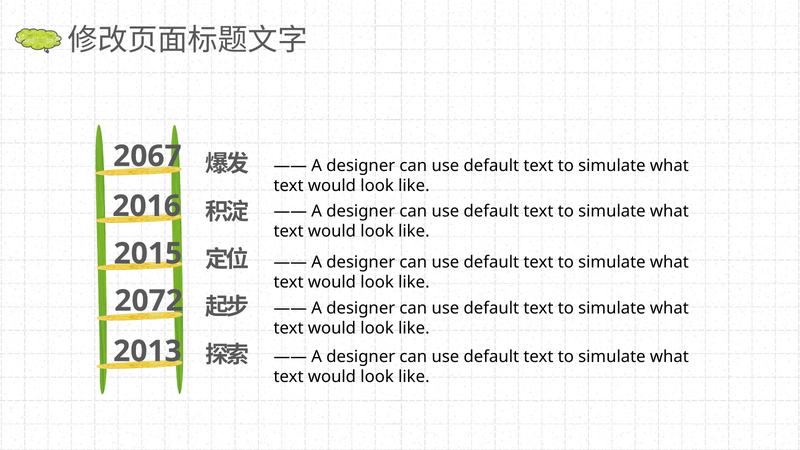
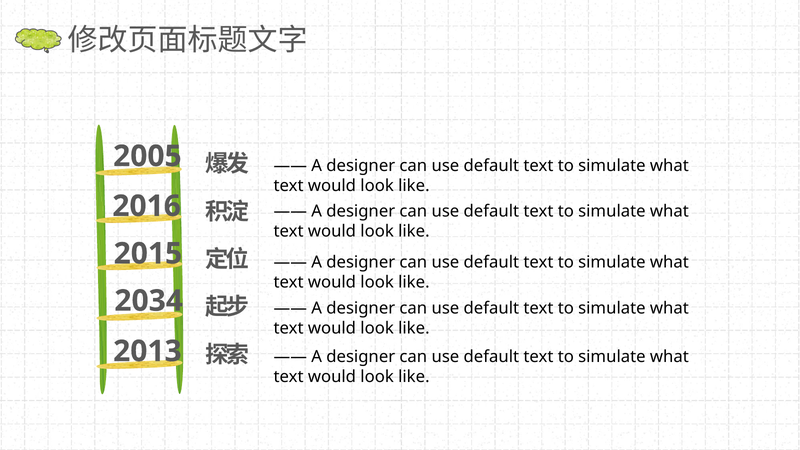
2067: 2067 -> 2005
2072: 2072 -> 2034
